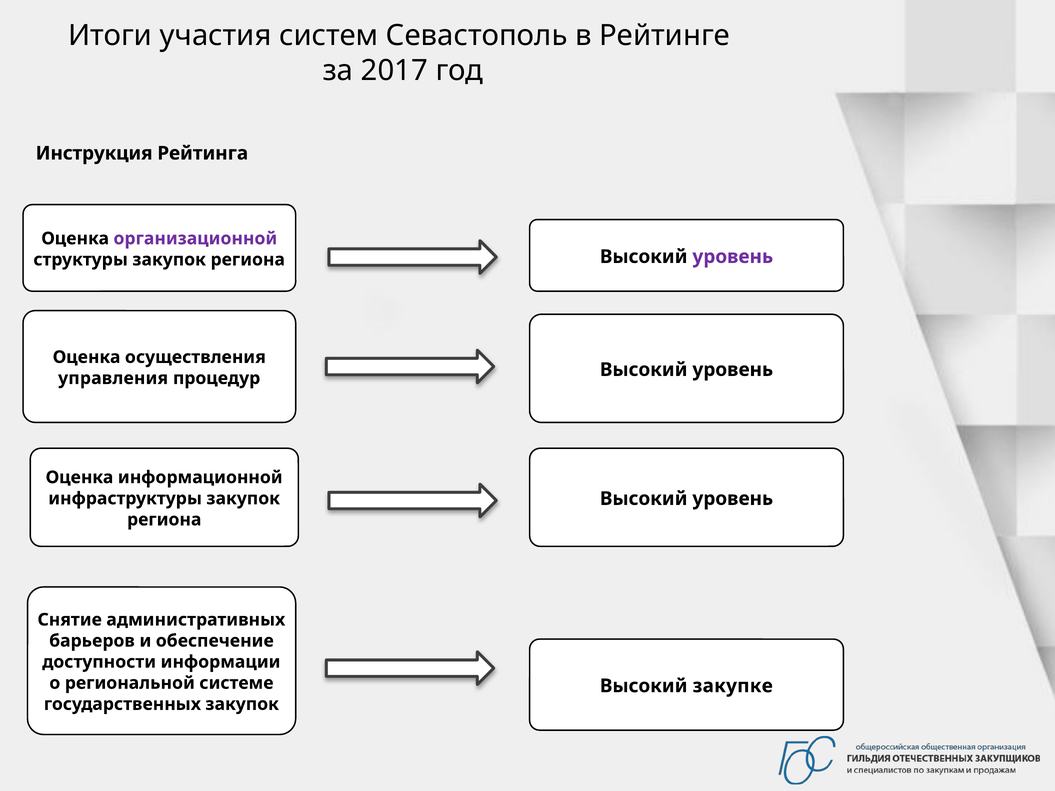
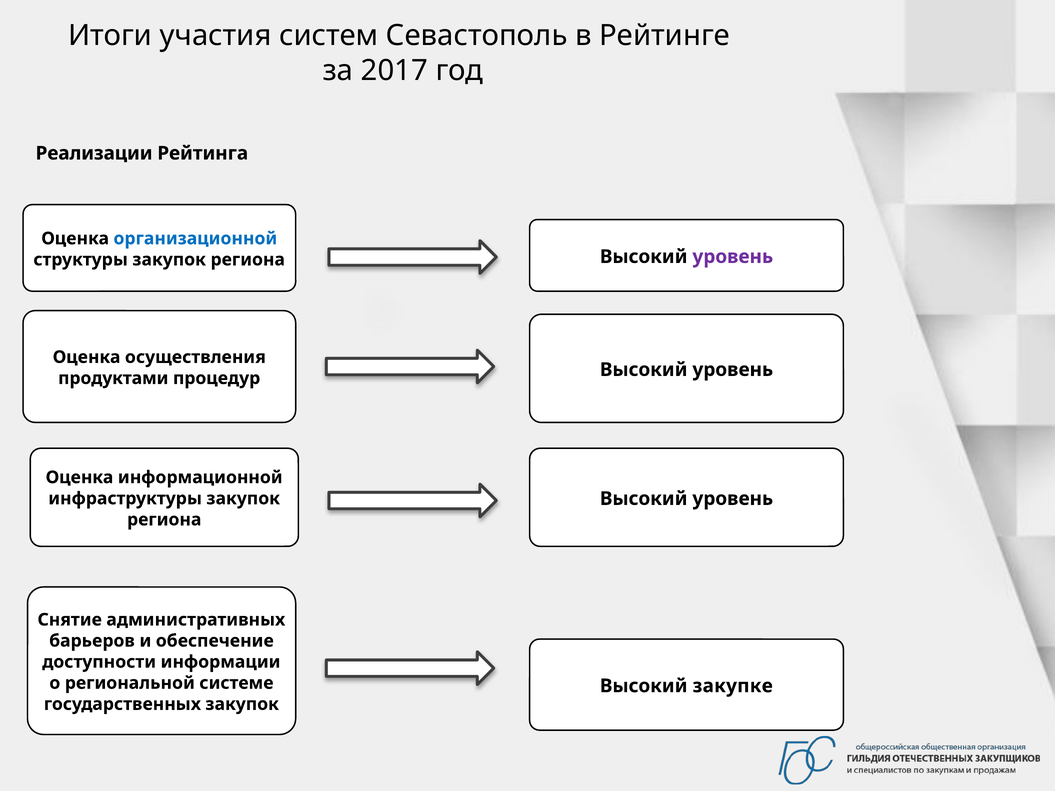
Инструкция: Инструкция -> Реализации
организационной colour: purple -> blue
управления: управления -> продуктами
